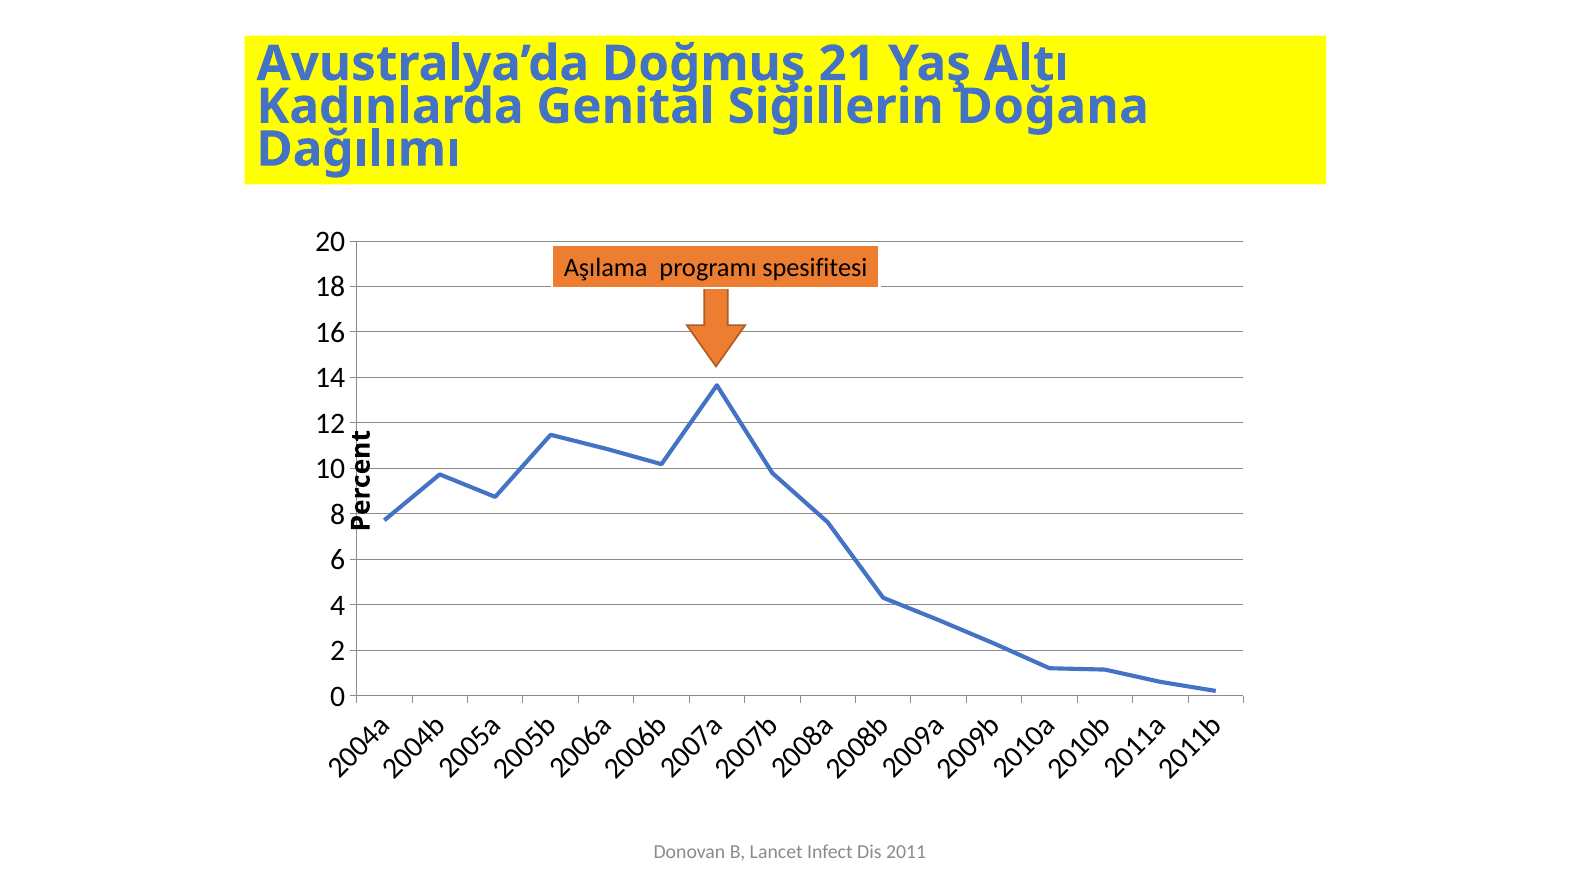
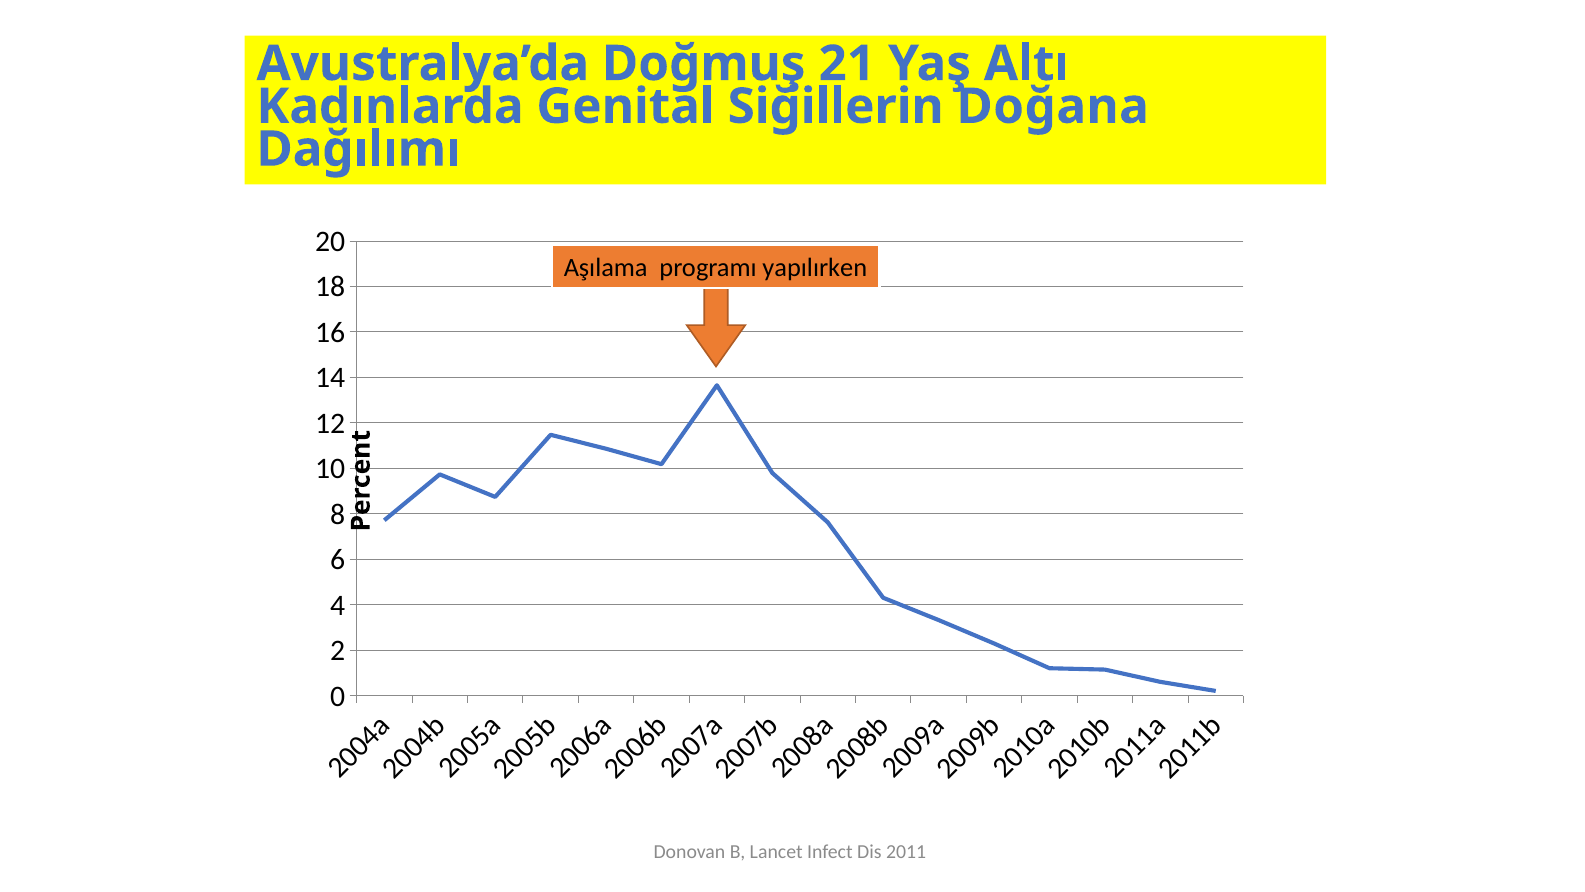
spesifitesi: spesifitesi -> yapılırken
